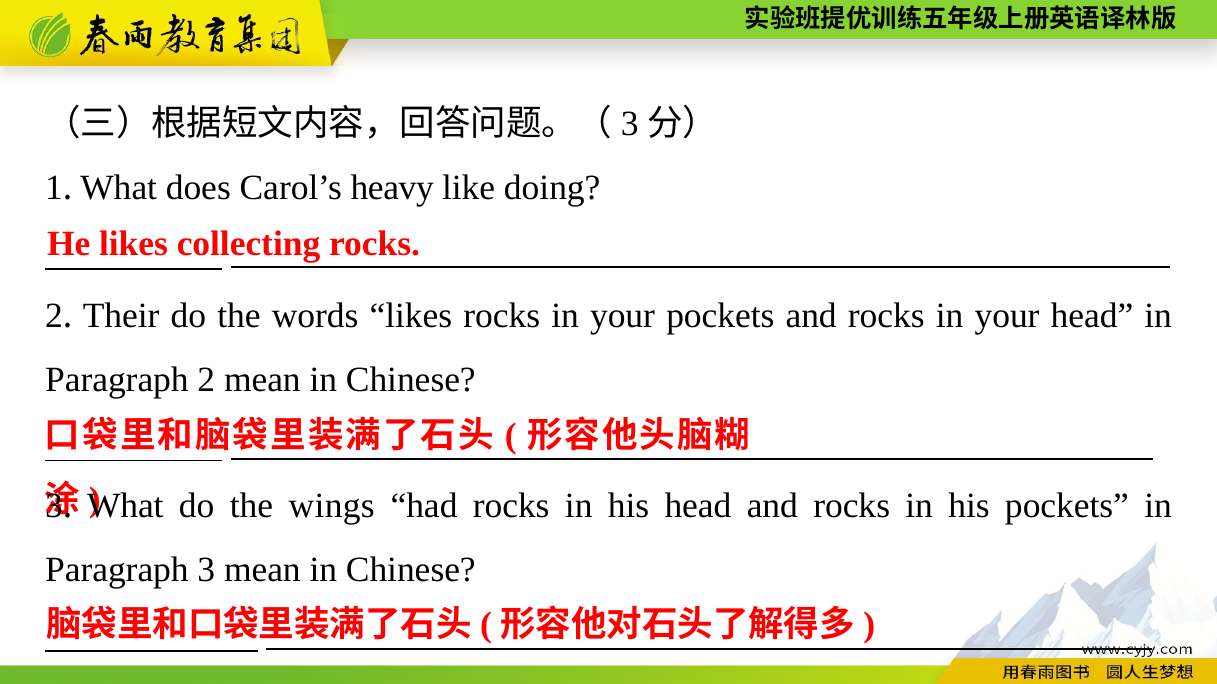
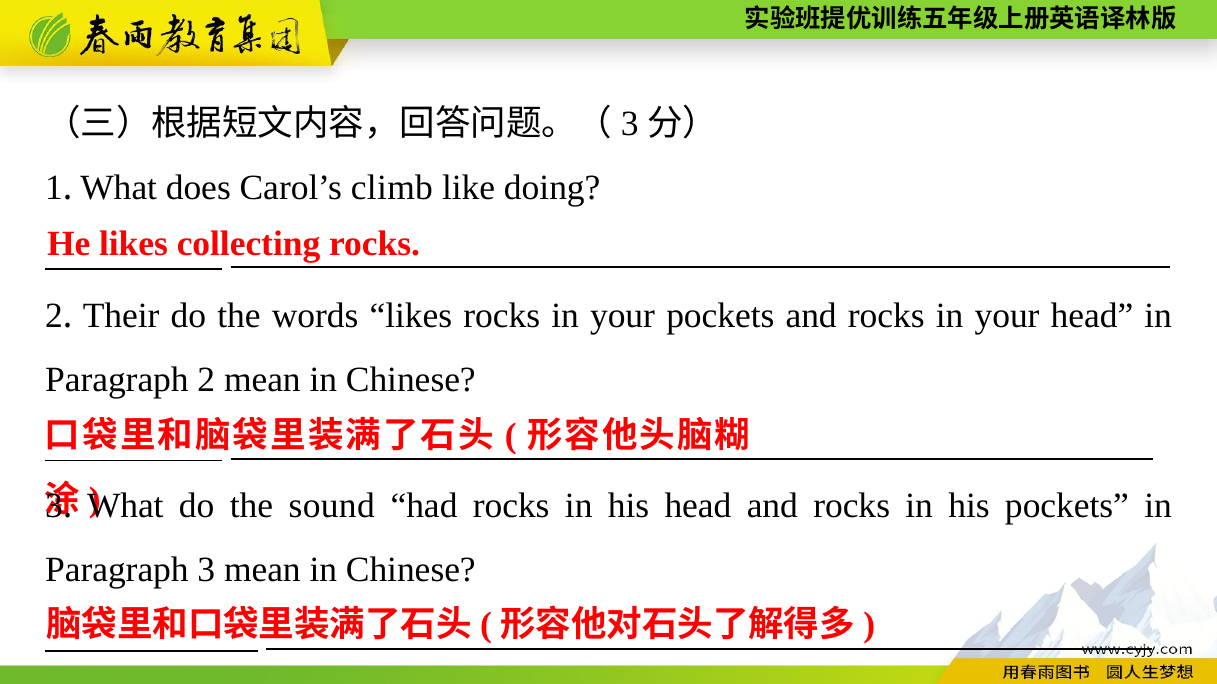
heavy: heavy -> climb
wings: wings -> sound
